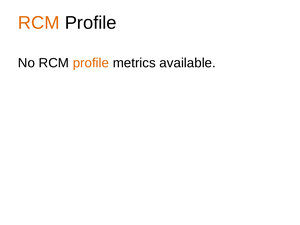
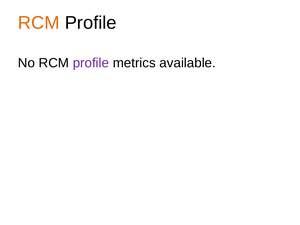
profile at (91, 63) colour: orange -> purple
